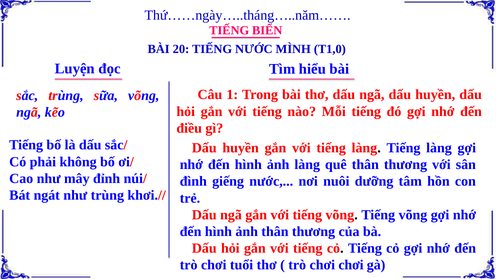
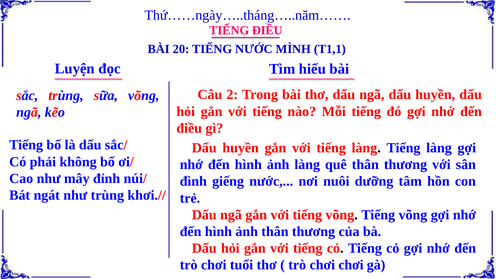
TIẾNG BIỂN: BIỂN -> ĐIỀU
T1,0: T1,0 -> T1,1
1: 1 -> 2
